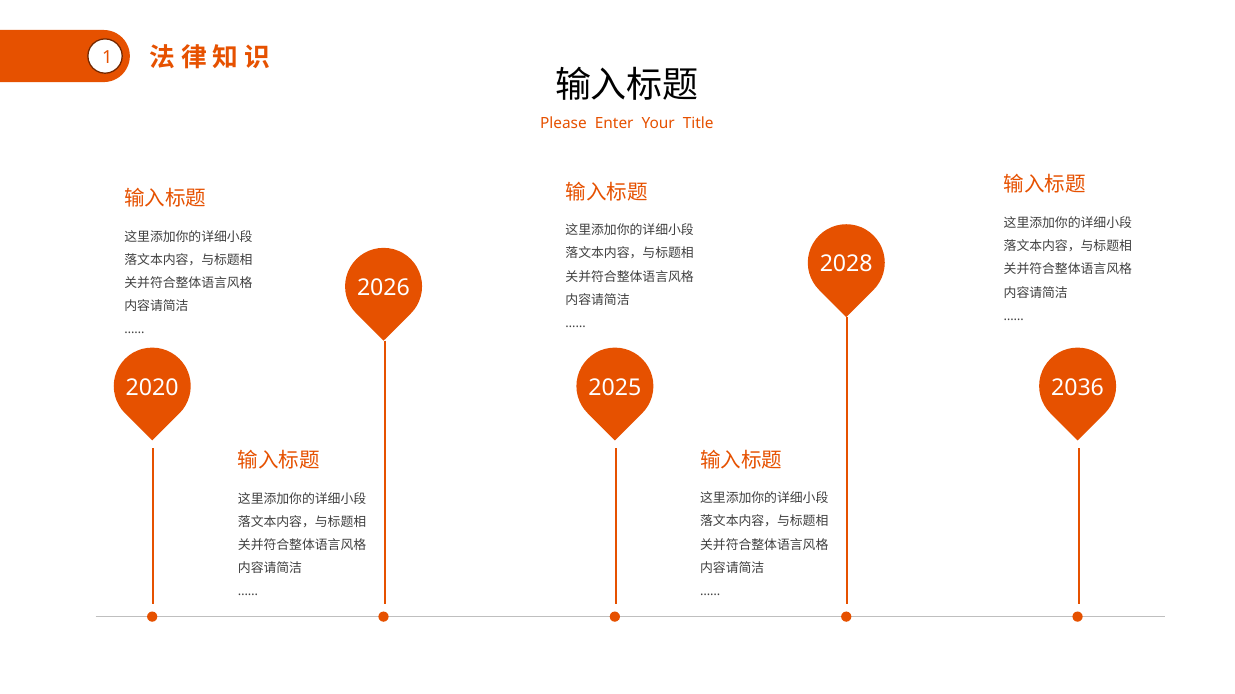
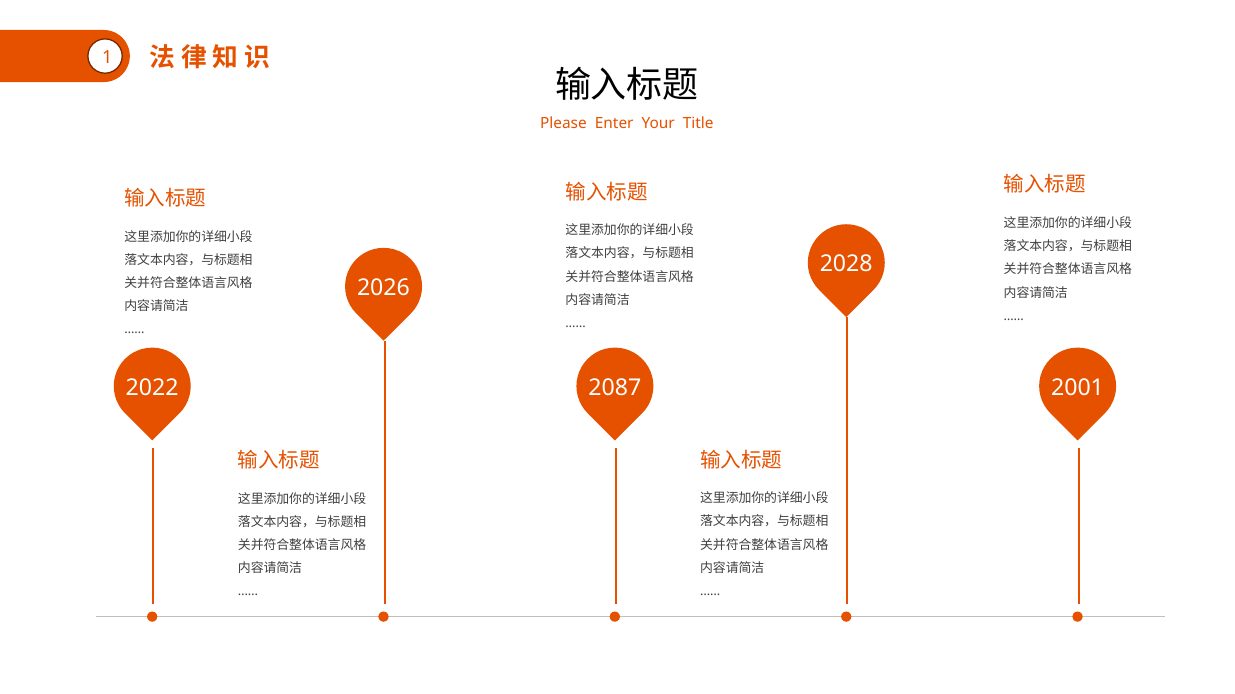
2020: 2020 -> 2022
2025: 2025 -> 2087
2036: 2036 -> 2001
